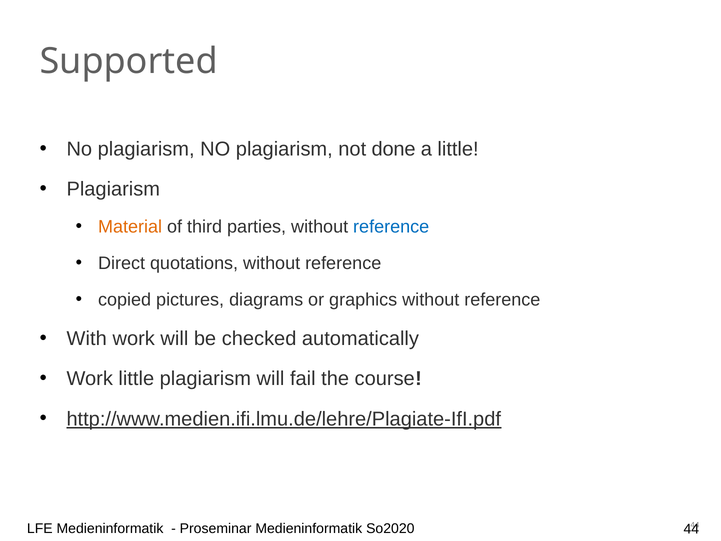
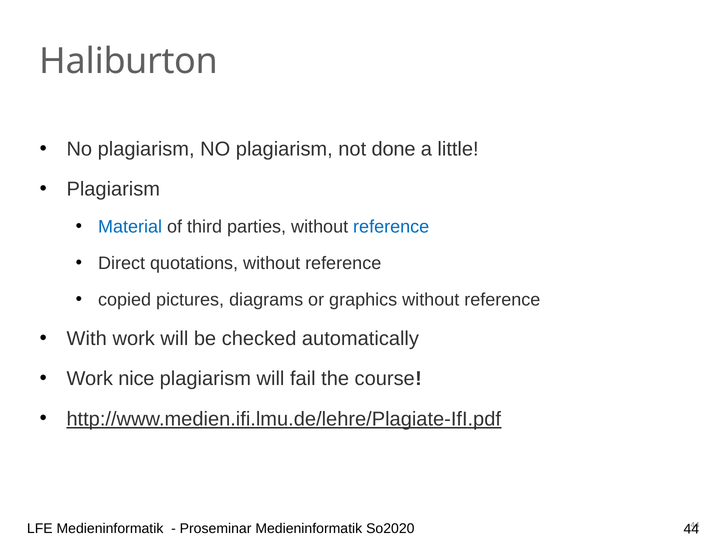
Supported: Supported -> Haliburton
Material colour: orange -> blue
Work little: little -> nice
